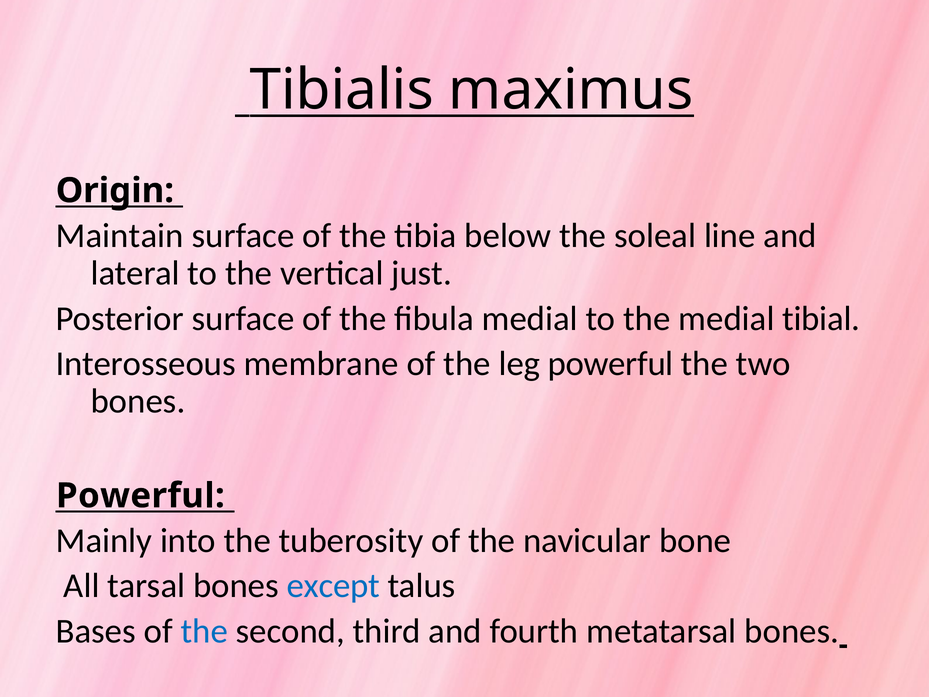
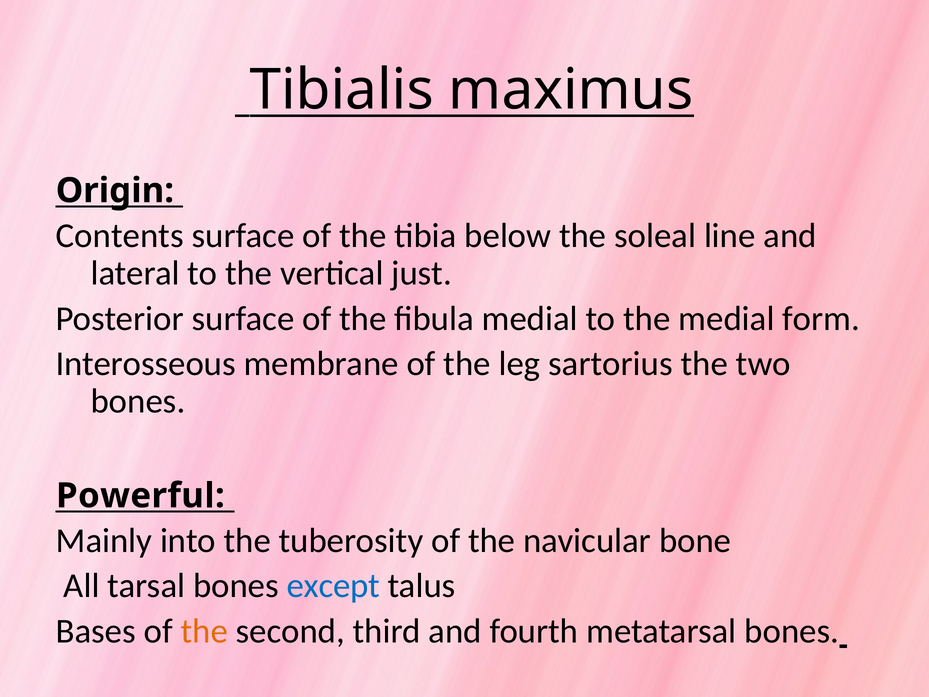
Maintain: Maintain -> Contents
tibial: tibial -> form
leg powerful: powerful -> sartorius
the at (204, 631) colour: blue -> orange
